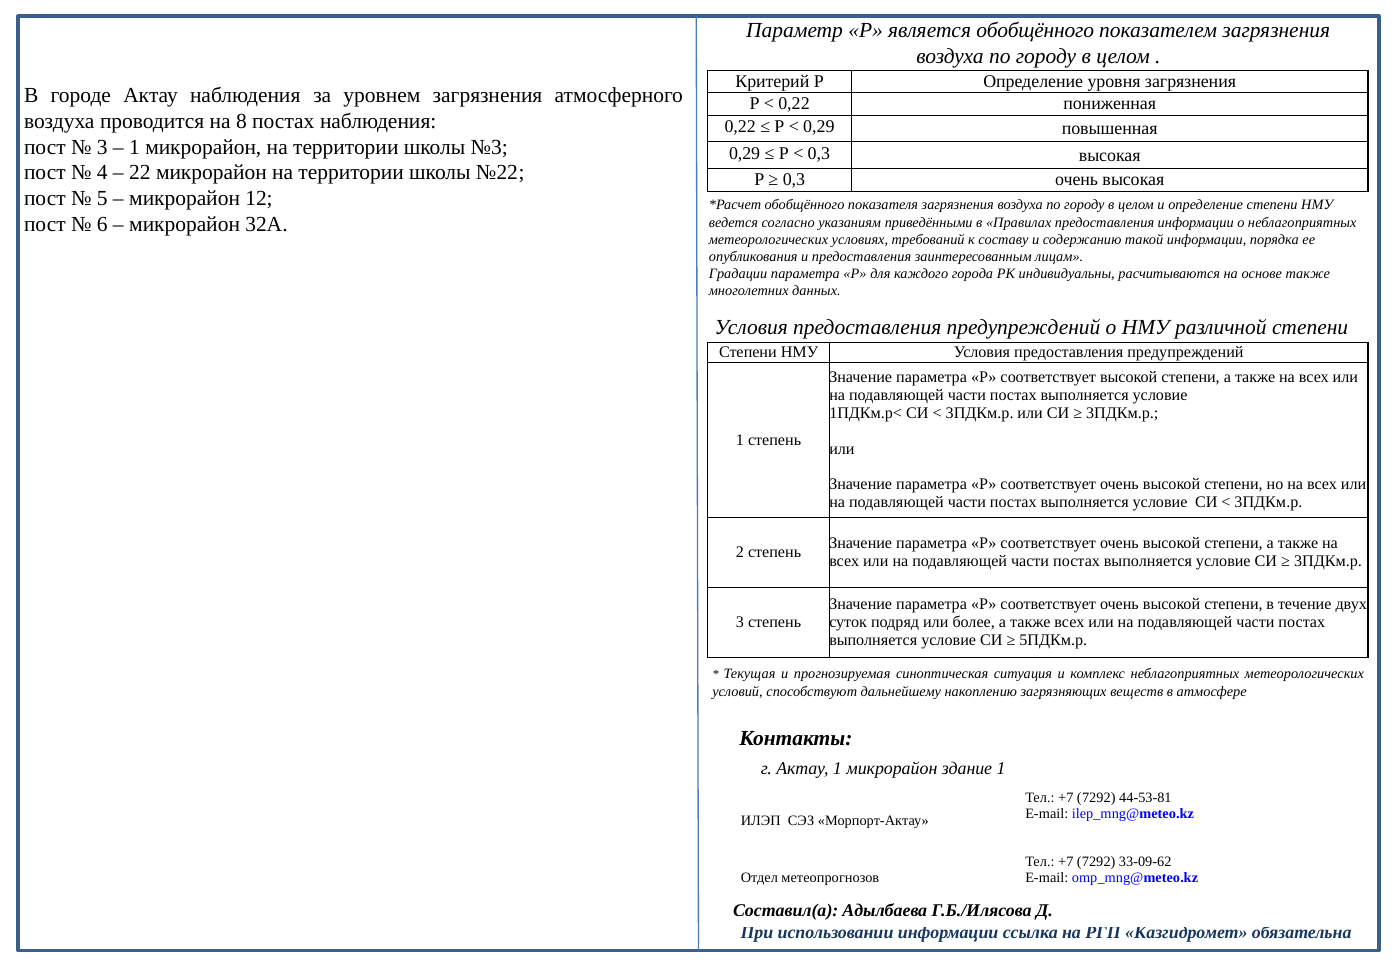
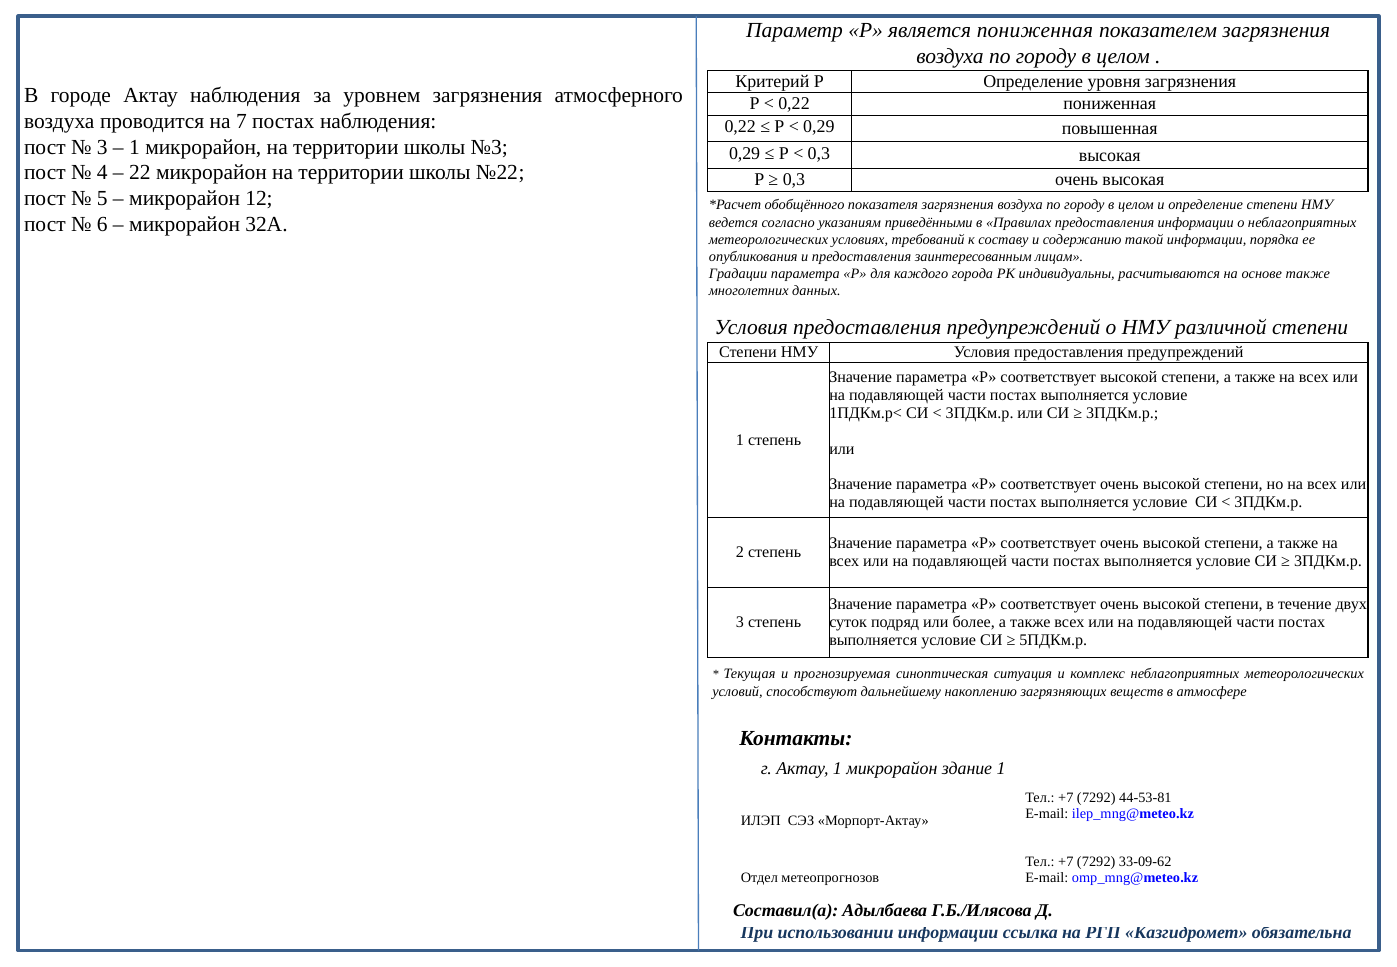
является обобщённого: обобщённого -> пониженная
8: 8 -> 7
